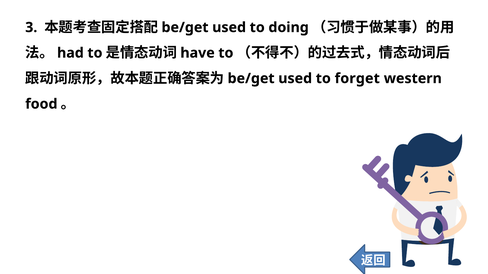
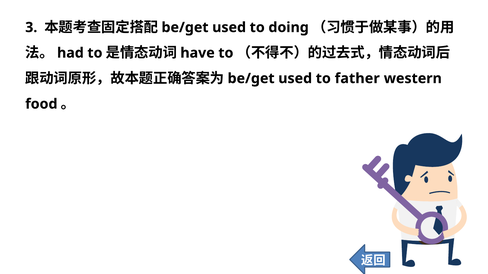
forget: forget -> father
